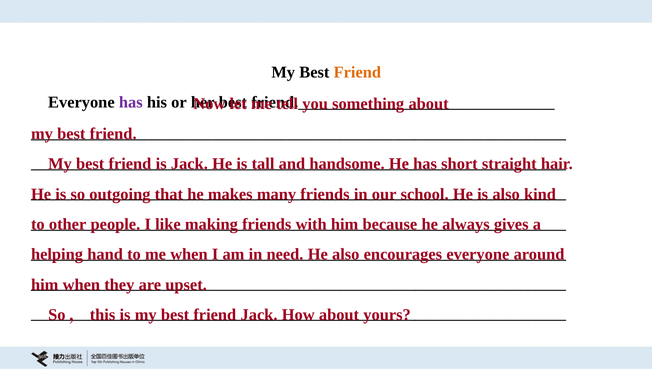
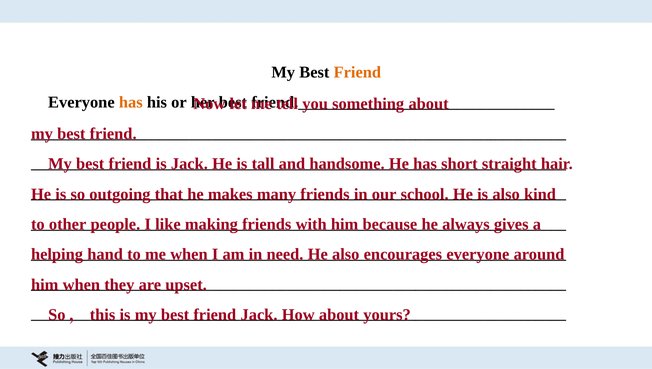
has at (131, 102) colour: purple -> orange
